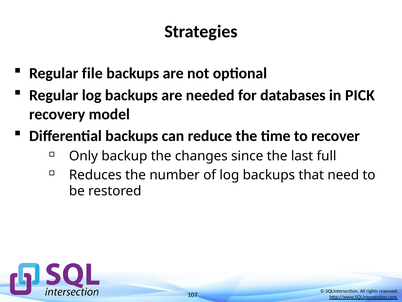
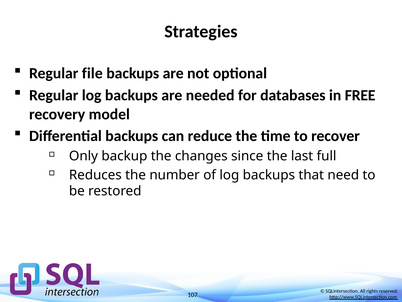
PICK: PICK -> FREE
